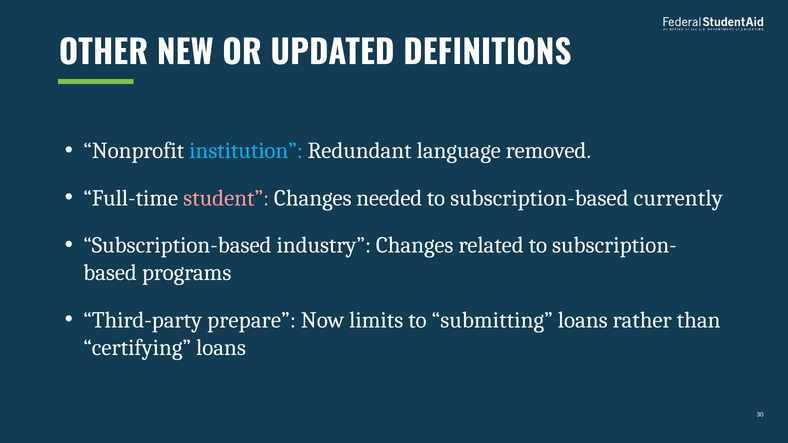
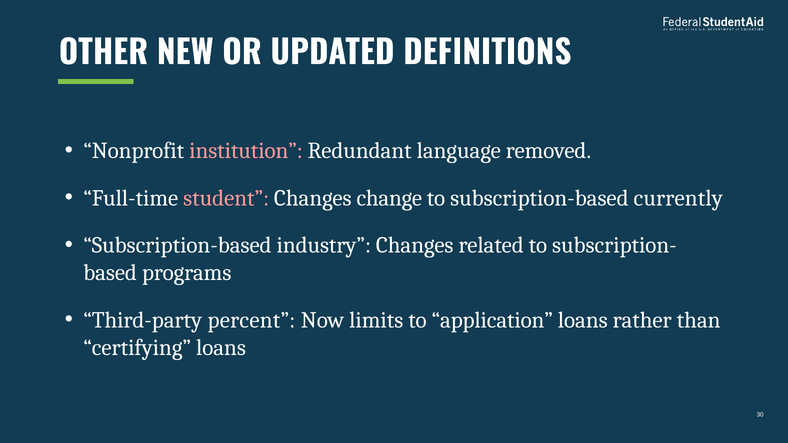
institution colour: light blue -> pink
needed: needed -> change
prepare: prepare -> percent
submitting: submitting -> application
